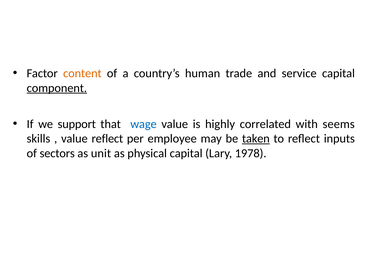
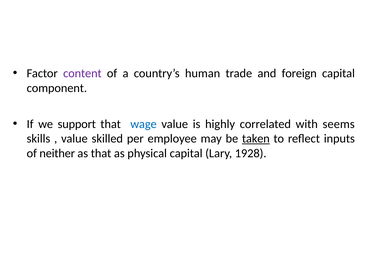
content colour: orange -> purple
service: service -> foreign
component underline: present -> none
value reflect: reflect -> skilled
sectors: sectors -> neither
as unit: unit -> that
1978: 1978 -> 1928
